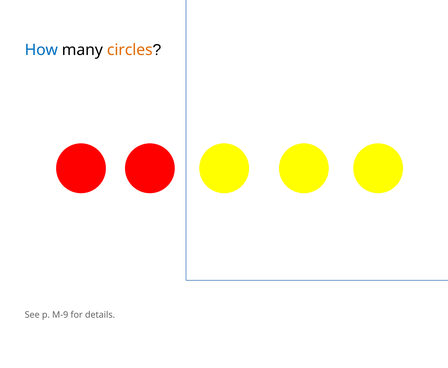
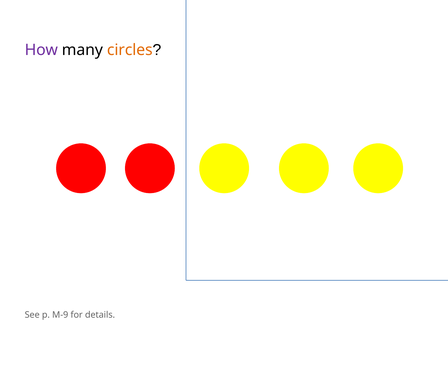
How colour: blue -> purple
